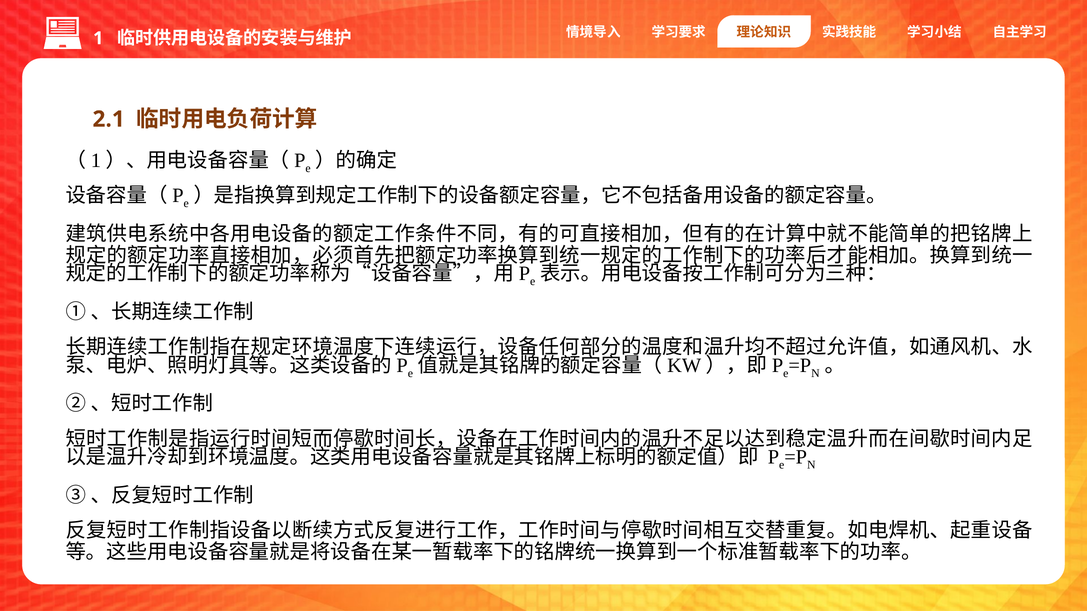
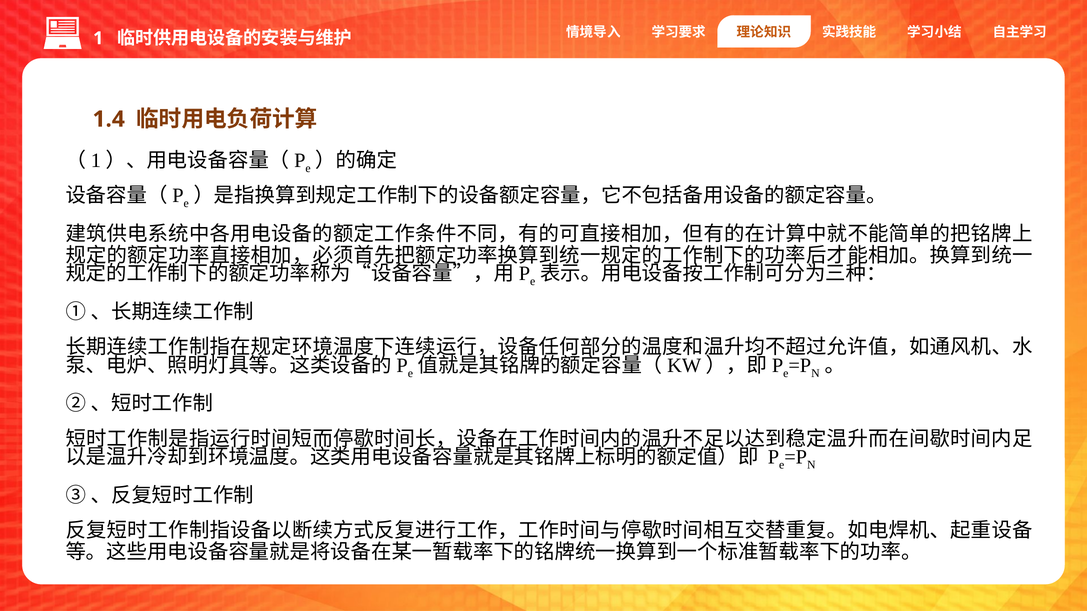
2.1: 2.1 -> 1.4
